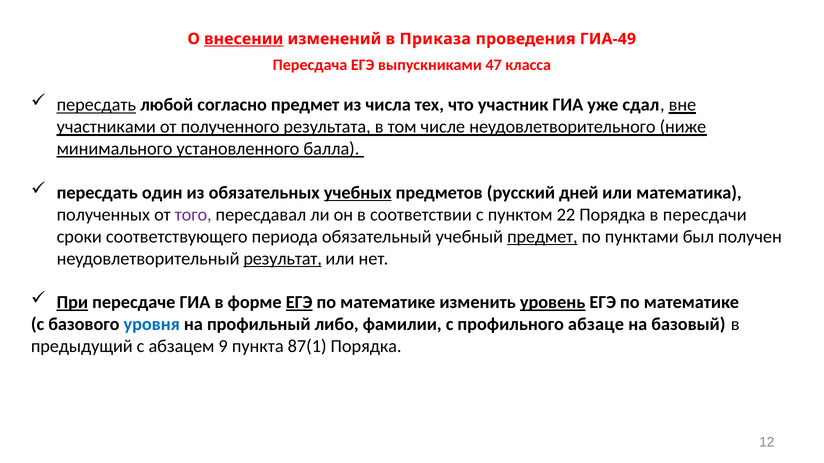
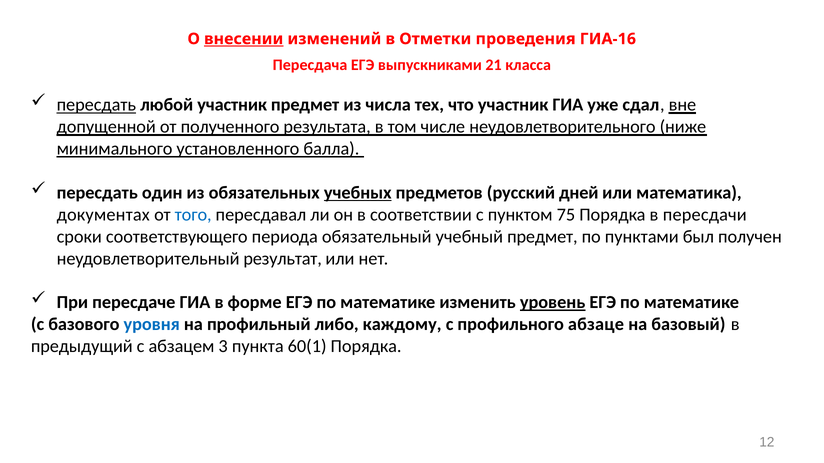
Приказа: Приказа -> Отметки
ГИА-49: ГИА-49 -> ГИА-16
47: 47 -> 21
любой согласно: согласно -> участник
участниками: участниками -> допущенной
полученных: полученных -> документах
того colour: purple -> blue
22: 22 -> 75
предмет at (542, 237) underline: present -> none
результат underline: present -> none
При underline: present -> none
ЕГЭ at (299, 303) underline: present -> none
фамилии: фамилии -> каждому
9: 9 -> 3
87(1: 87(1 -> 60(1
